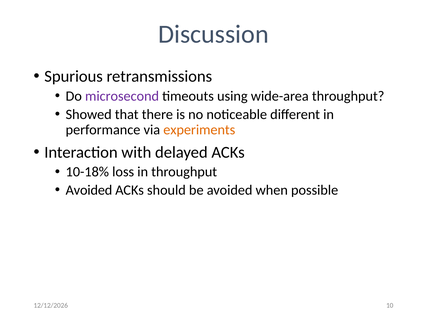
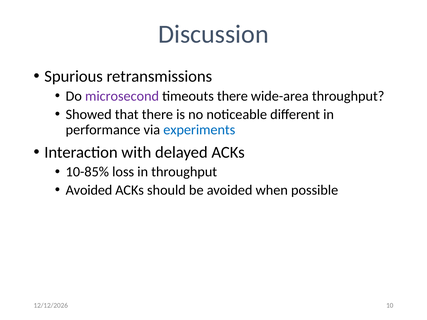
timeouts using: using -> there
experiments colour: orange -> blue
10-18%: 10-18% -> 10-85%
